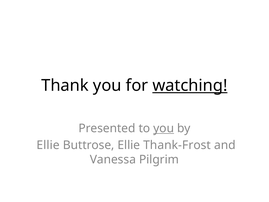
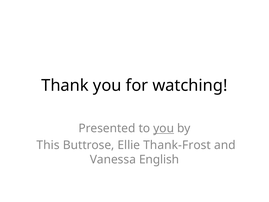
watching underline: present -> none
Ellie at (48, 145): Ellie -> This
Pilgrim: Pilgrim -> English
